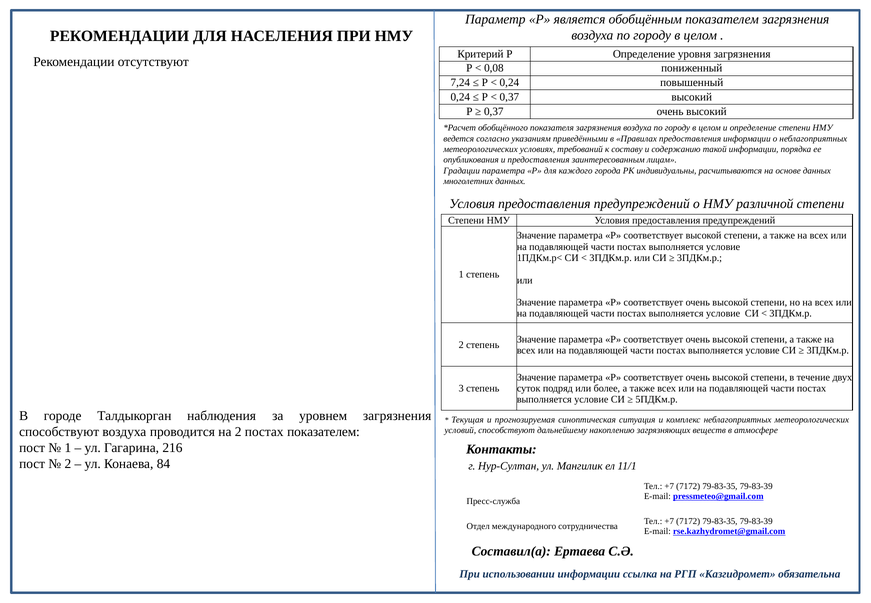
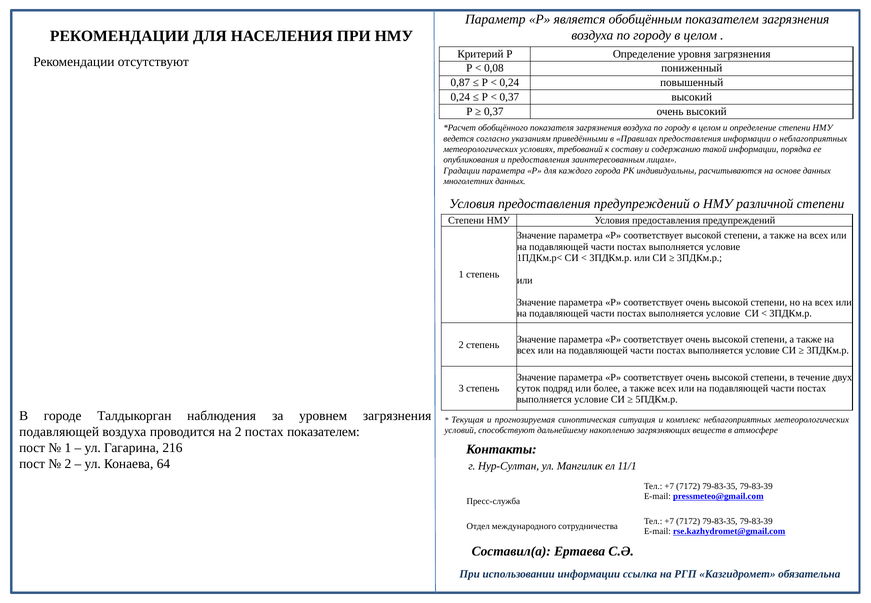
7,24: 7,24 -> 0,87
способствуют at (59, 432): способствуют -> подавляющей
84: 84 -> 64
